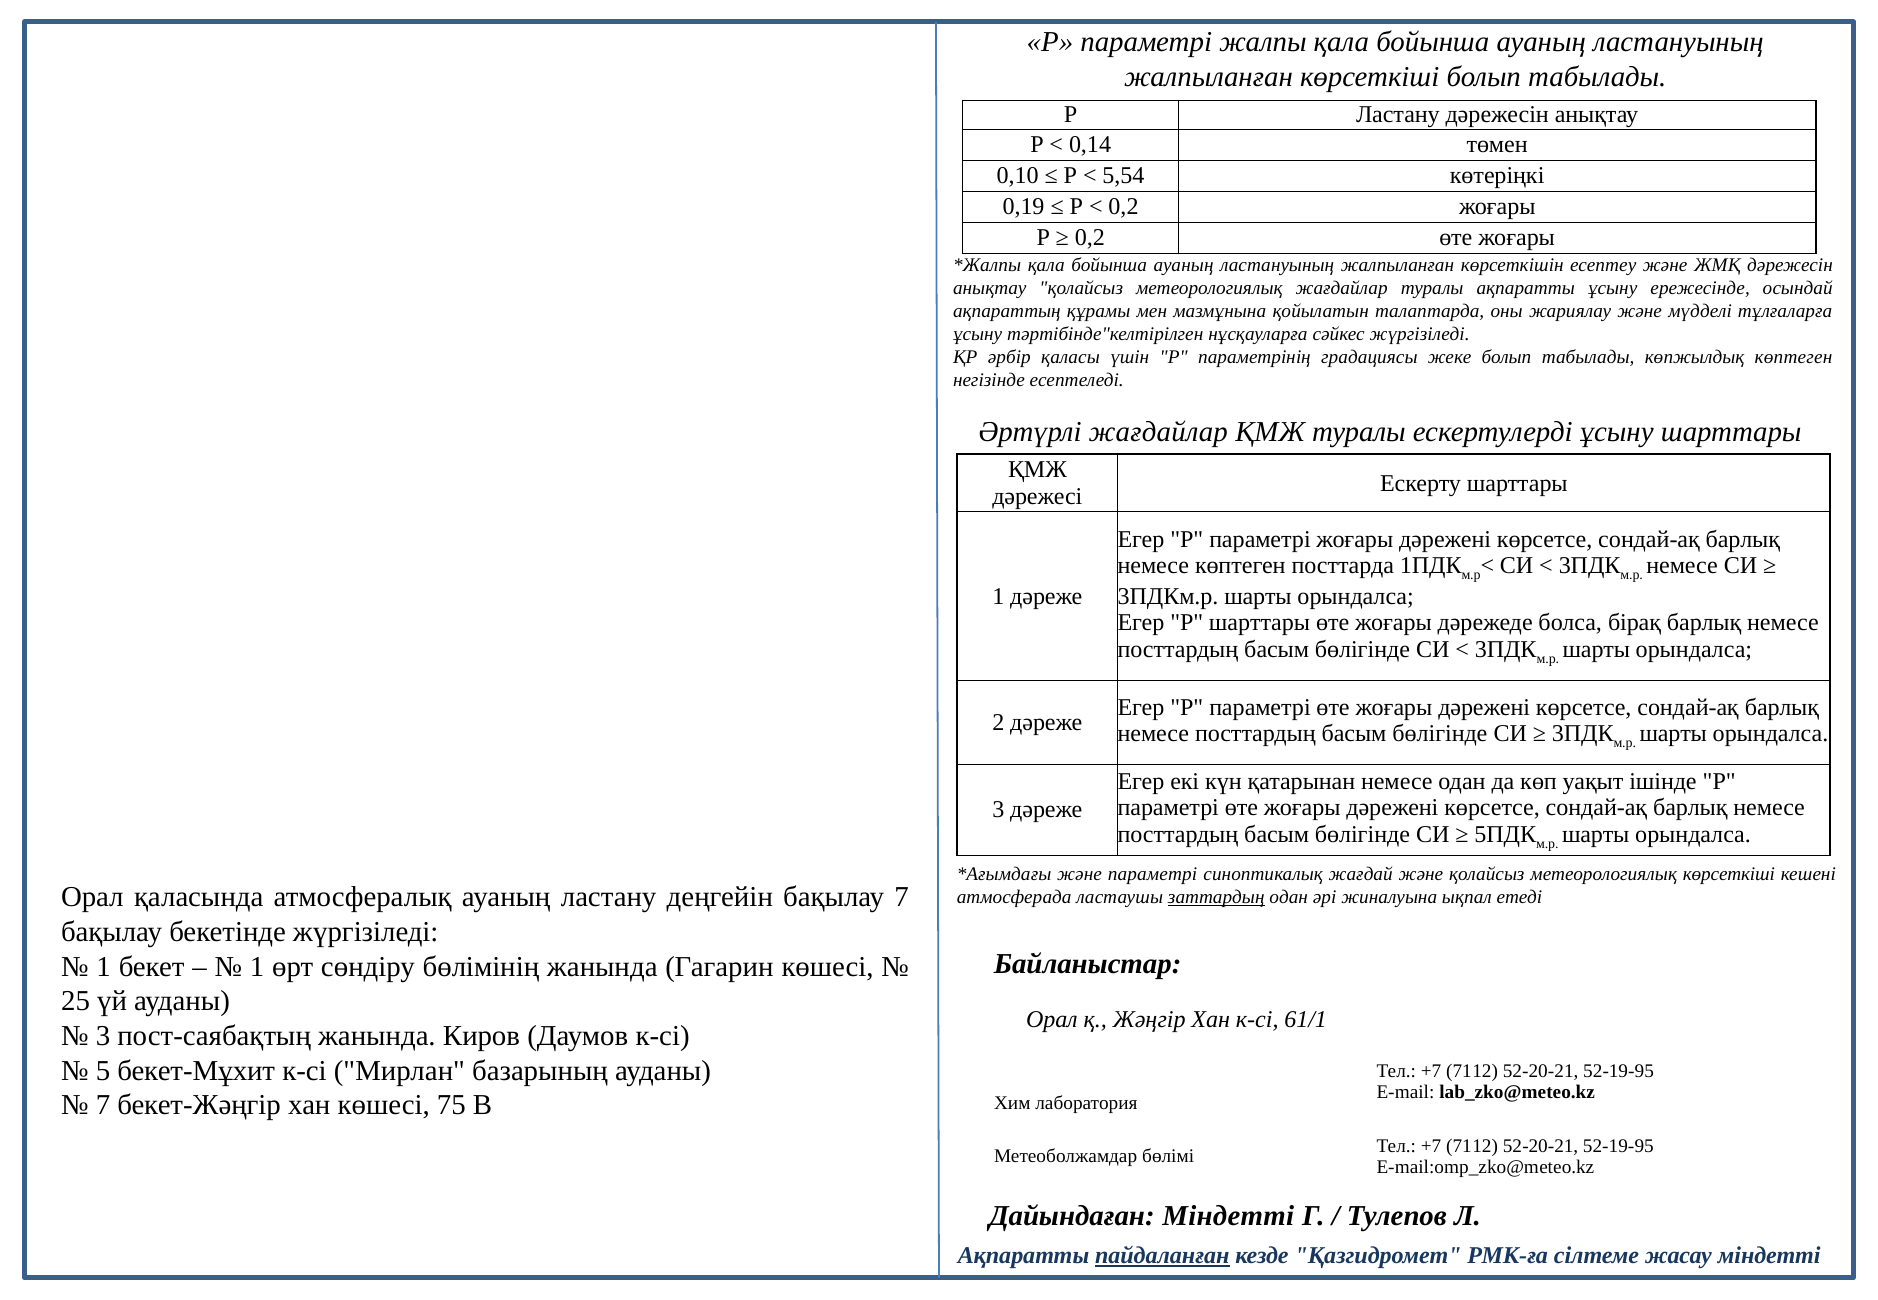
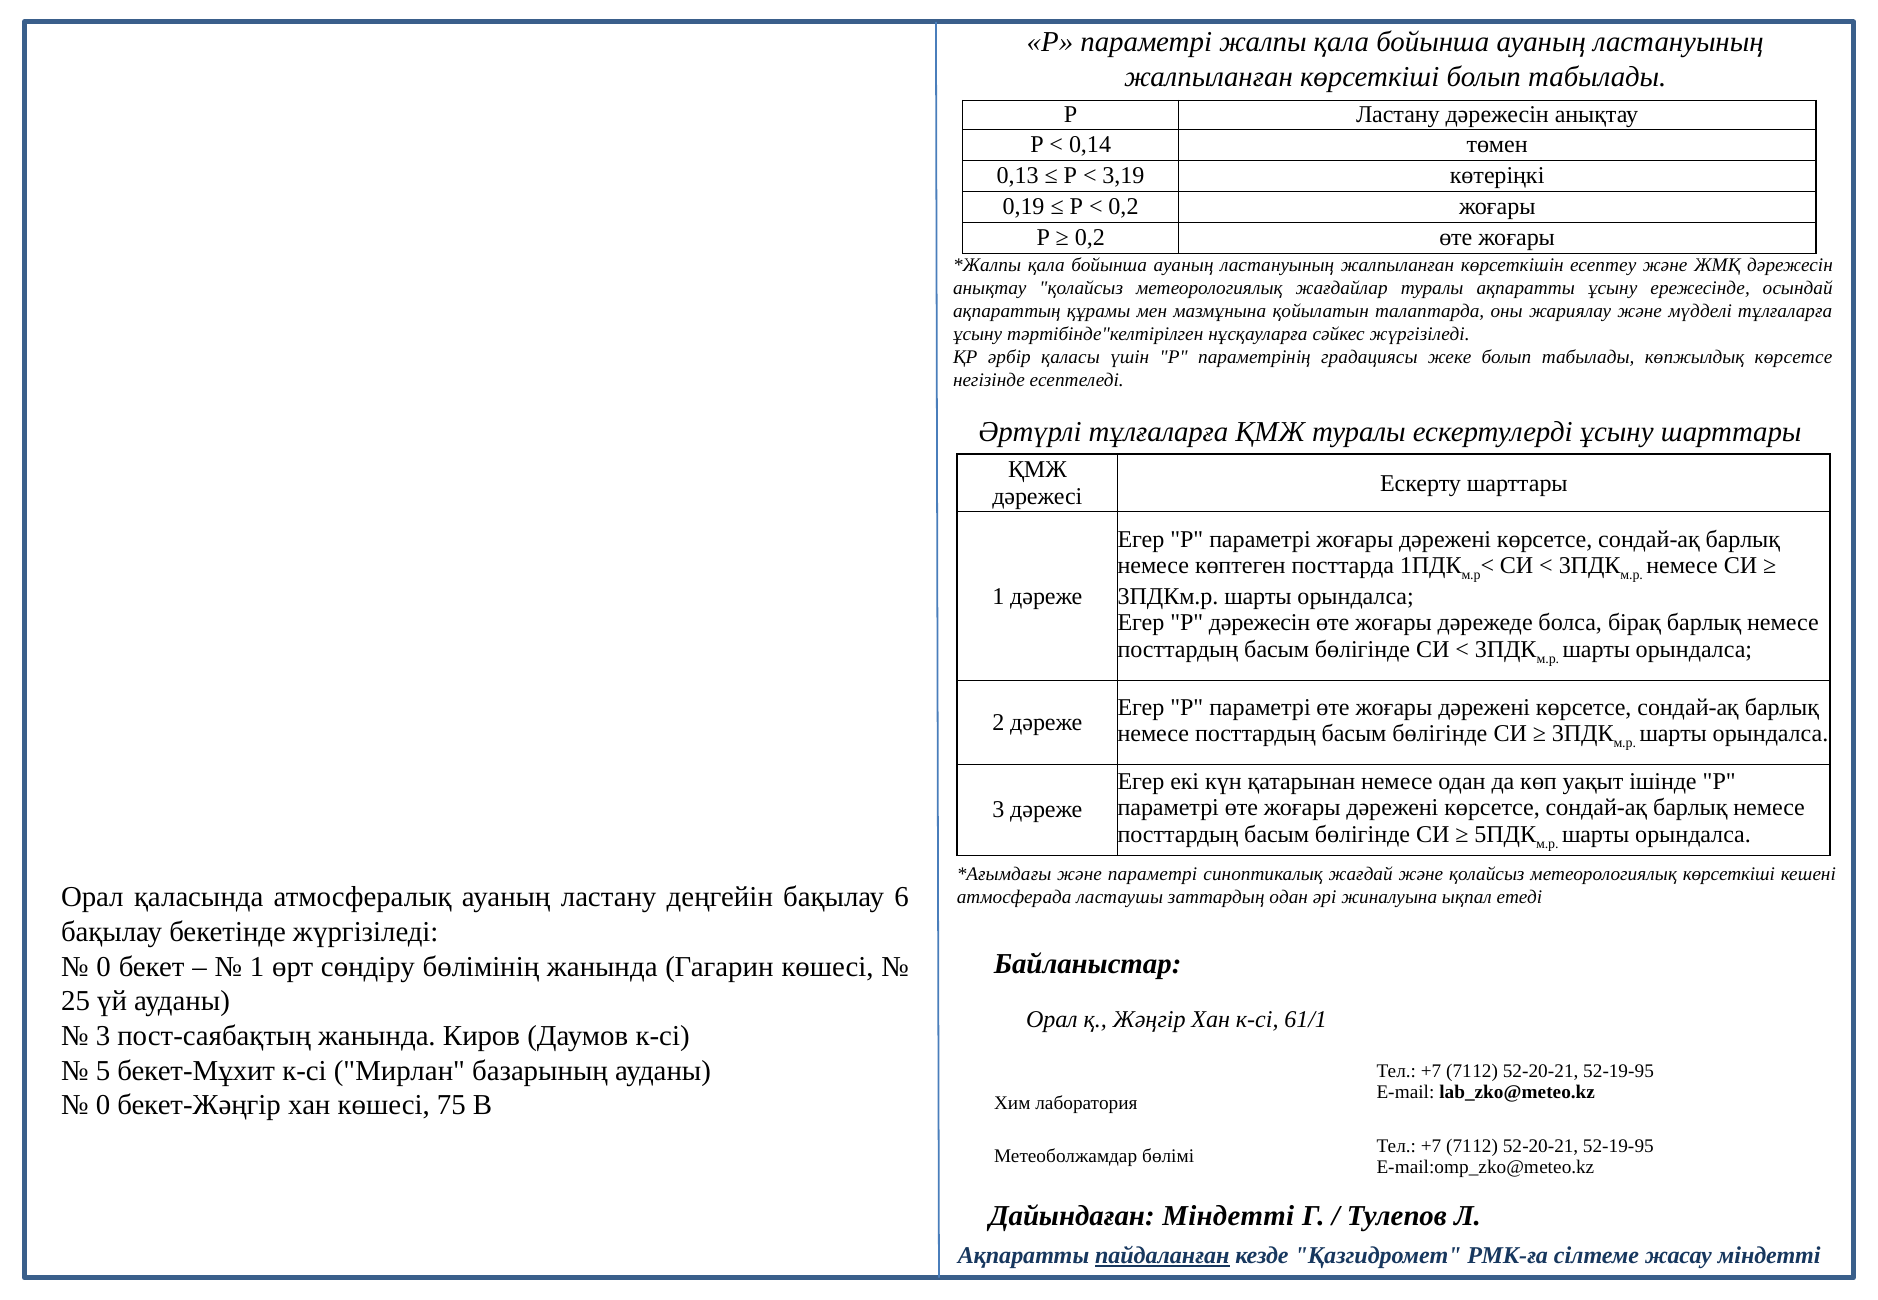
0,10: 0,10 -> 0,13
5,54: 5,54 -> 3,19
көпжылдық көптеген: көптеген -> көрсетсе
Әртүрлі жағдайлар: жағдайлар -> тұлғаларға
P шарттары: шарттары -> дәрежесін
бақылау 7: 7 -> 6
заттардың underline: present -> none
1 at (104, 967): 1 -> 0
7 at (103, 1106): 7 -> 0
